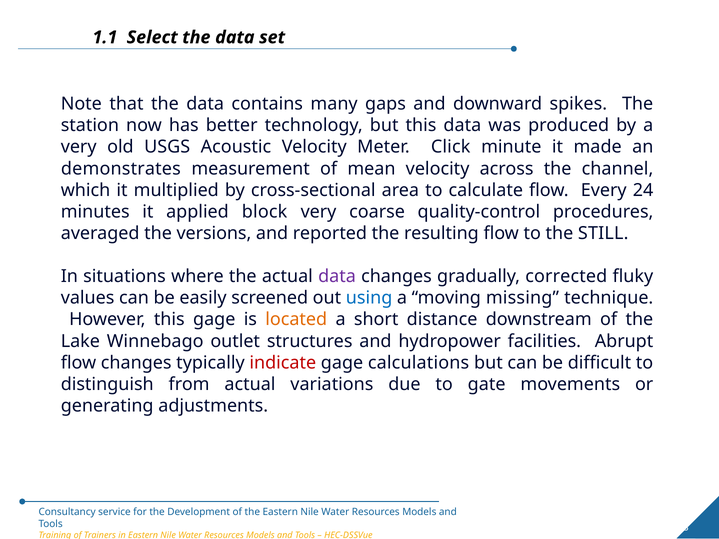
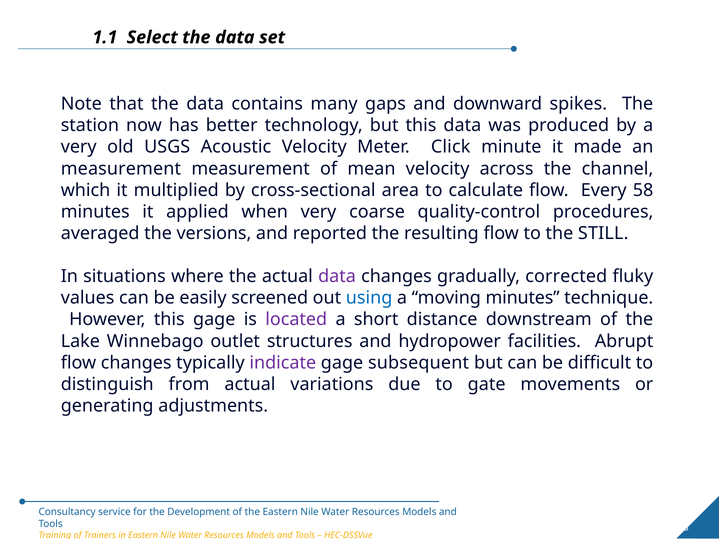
demonstrates at (121, 169): demonstrates -> measurement
24: 24 -> 58
block: block -> when
moving missing: missing -> minutes
located colour: orange -> purple
indicate colour: red -> purple
calculations: calculations -> subsequent
